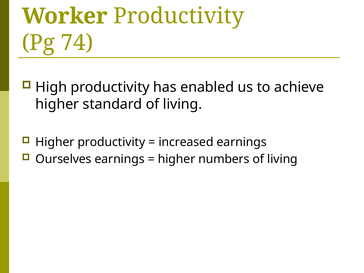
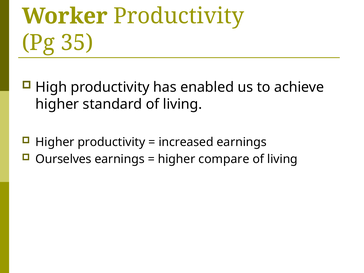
74: 74 -> 35
numbers: numbers -> compare
